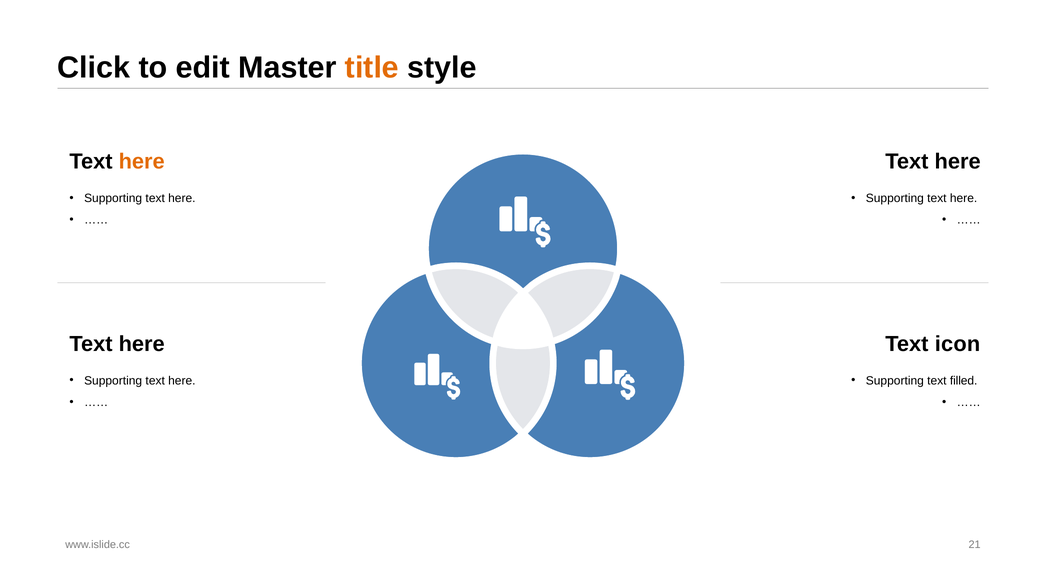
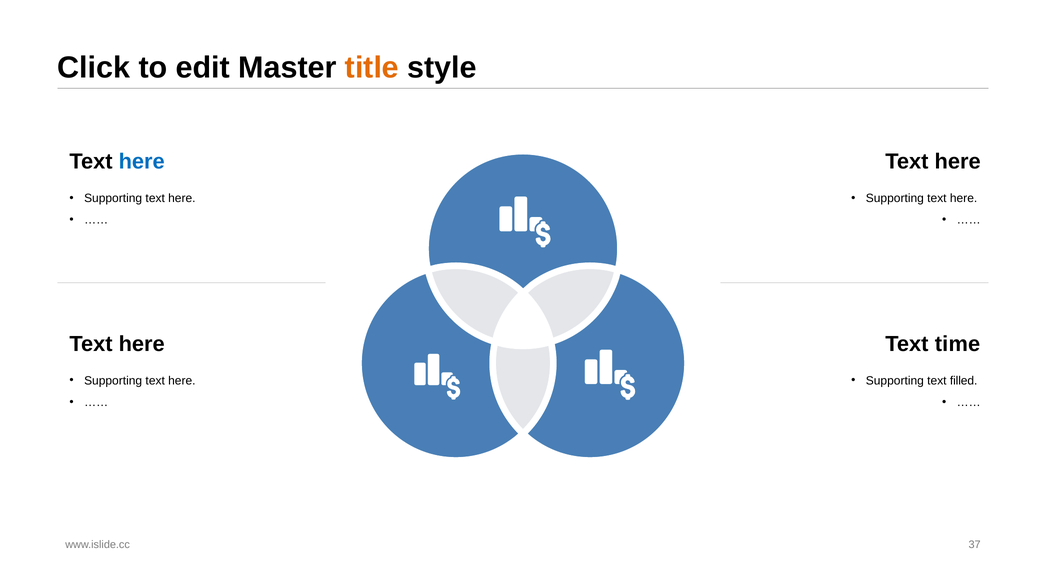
here at (142, 162) colour: orange -> blue
icon: icon -> time
21: 21 -> 37
